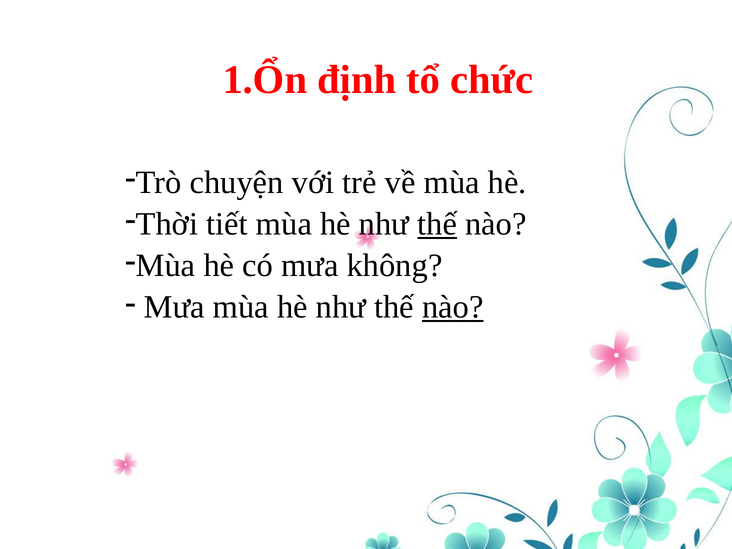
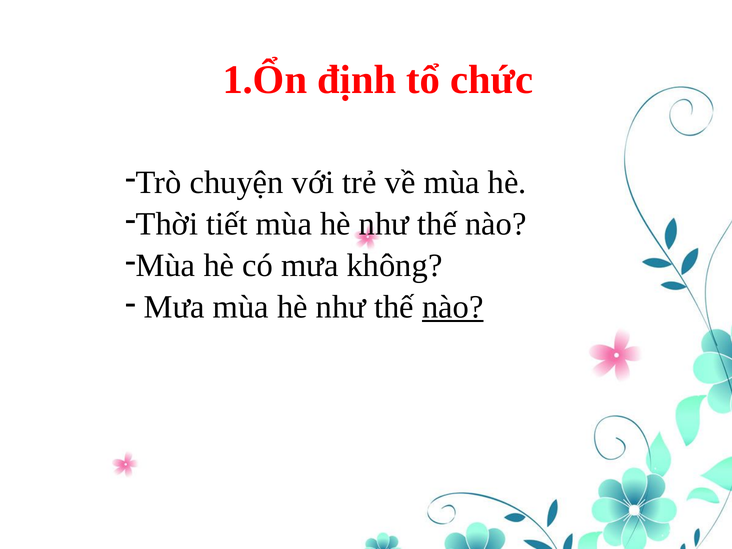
thế at (437, 224) underline: present -> none
